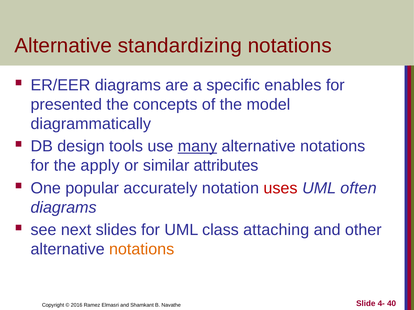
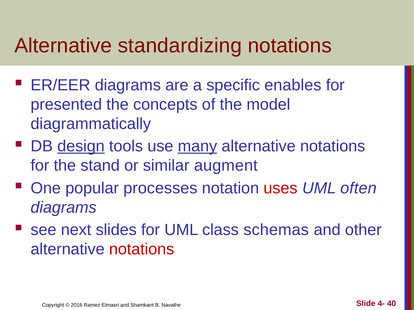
design underline: none -> present
apply: apply -> stand
attributes: attributes -> augment
accurately: accurately -> processes
attaching: attaching -> schemas
notations at (142, 250) colour: orange -> red
